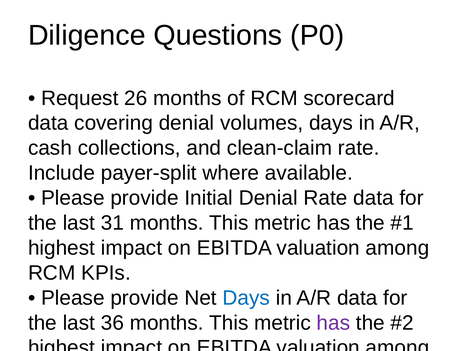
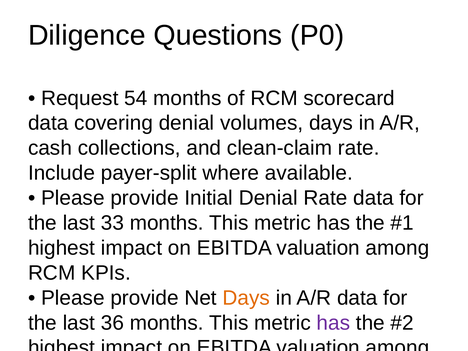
26: 26 -> 54
31: 31 -> 33
Days at (246, 298) colour: blue -> orange
